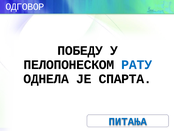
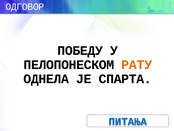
РАТУ colour: blue -> orange
